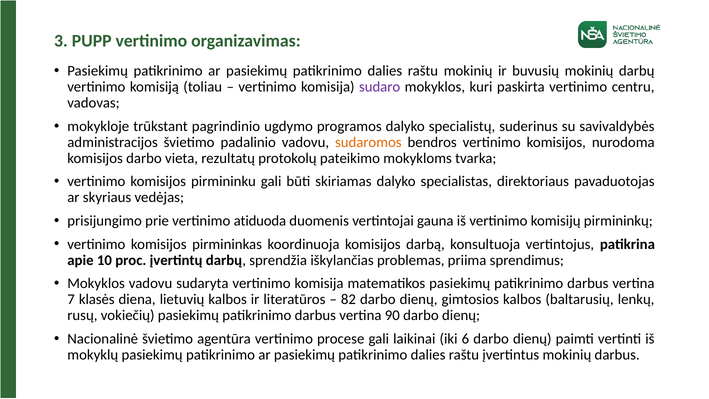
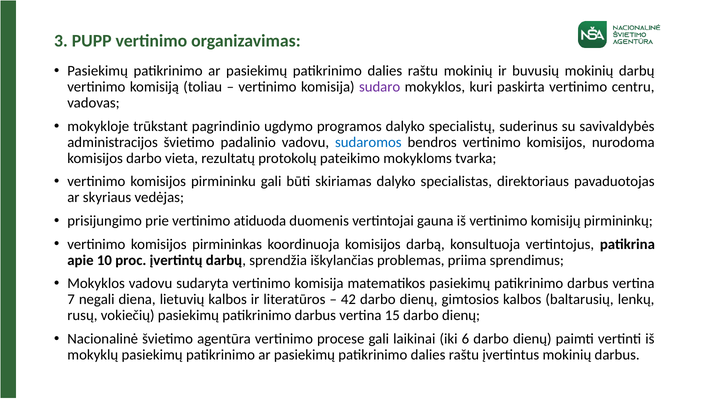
sudaromos colour: orange -> blue
klasės: klasės -> negali
82: 82 -> 42
90: 90 -> 15
